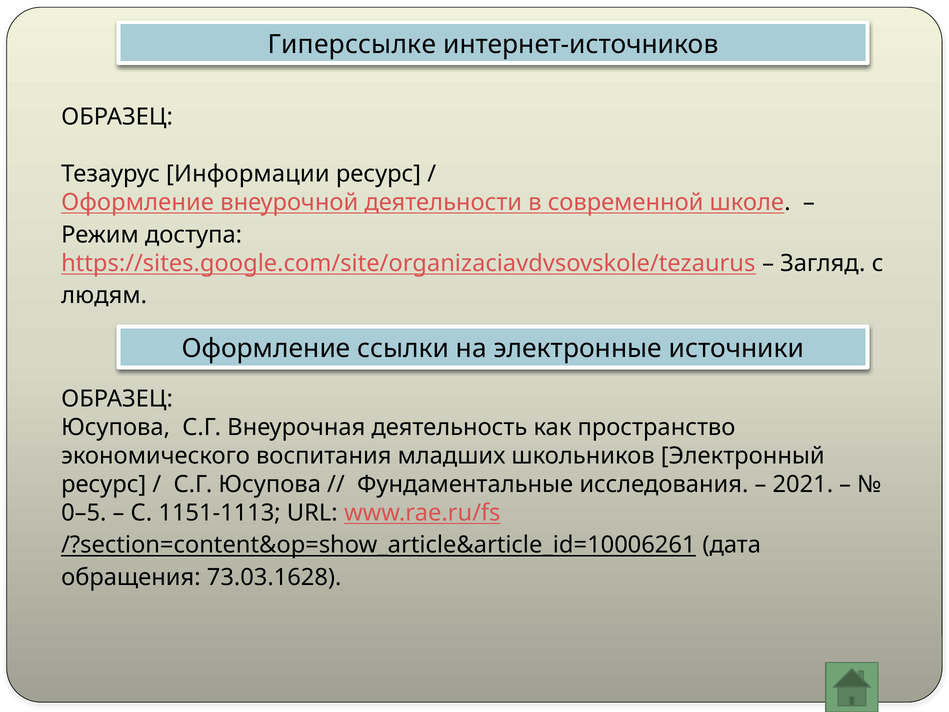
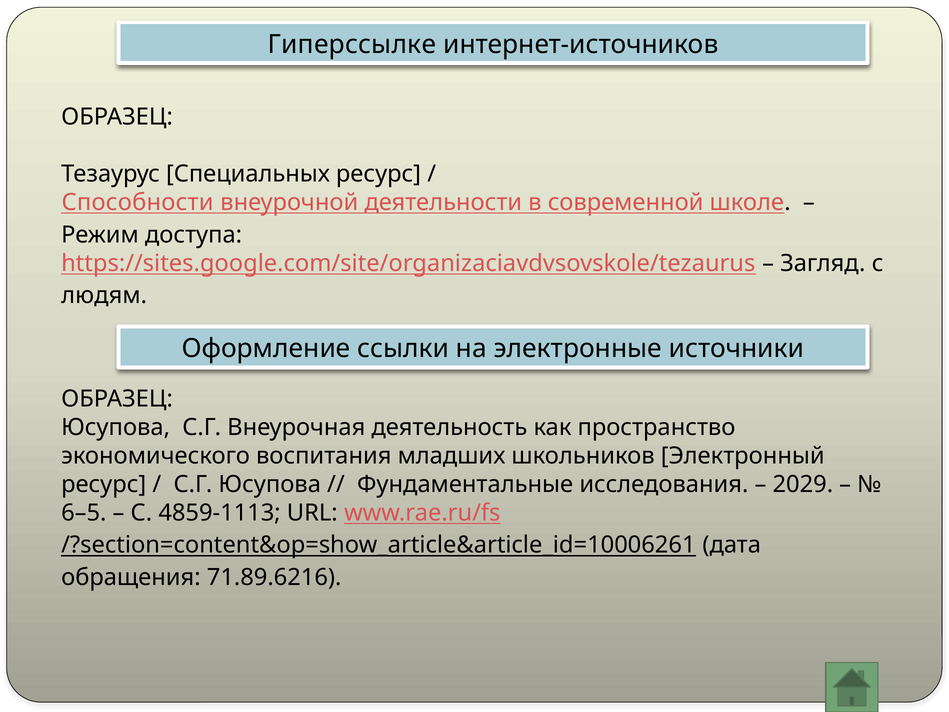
Информации: Информации -> Специальных
Оформление at (138, 202): Оформление -> Способности
2021: 2021 -> 2029
0–5: 0–5 -> 6–5
1151-1113: 1151-1113 -> 4859-1113
73.03.1628: 73.03.1628 -> 71.89.6216
